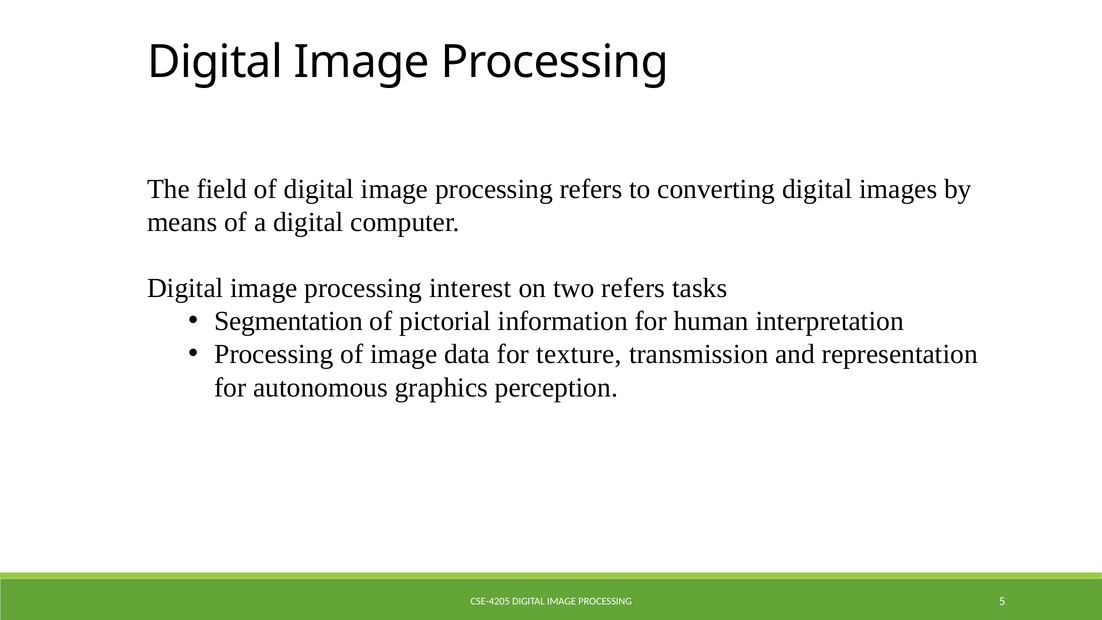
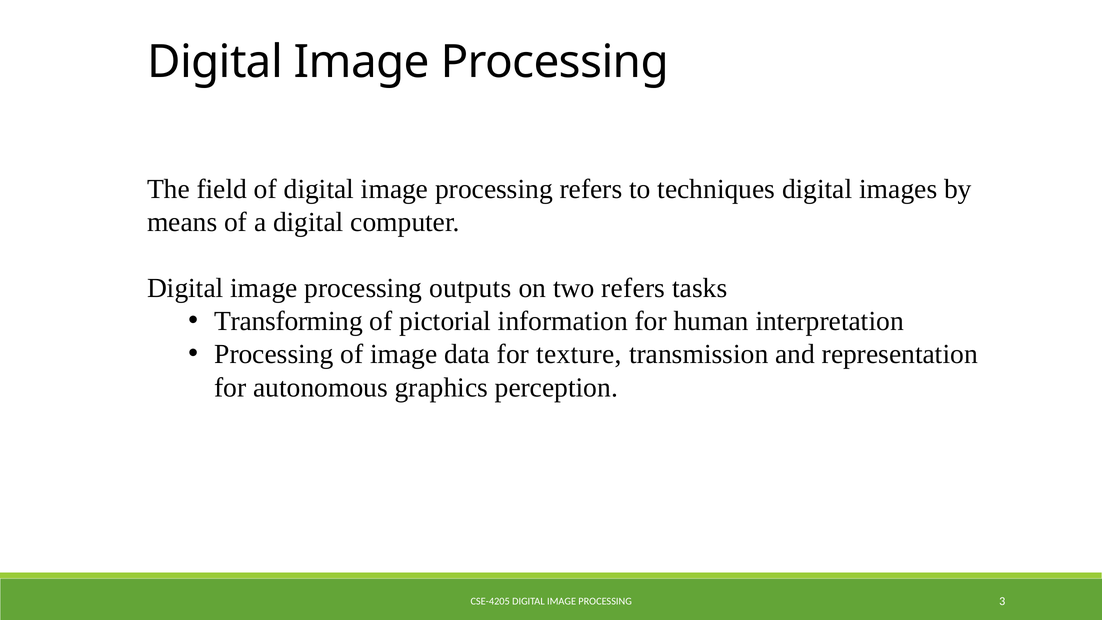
converting: converting -> techniques
interest: interest -> outputs
Segmentation: Segmentation -> Transforming
5: 5 -> 3
